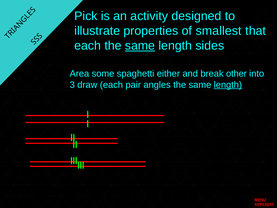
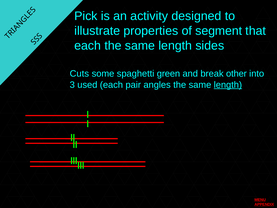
smallest: smallest -> segment
same at (140, 46) underline: present -> none
Area: Area -> Cuts
either: either -> green
draw: draw -> used
